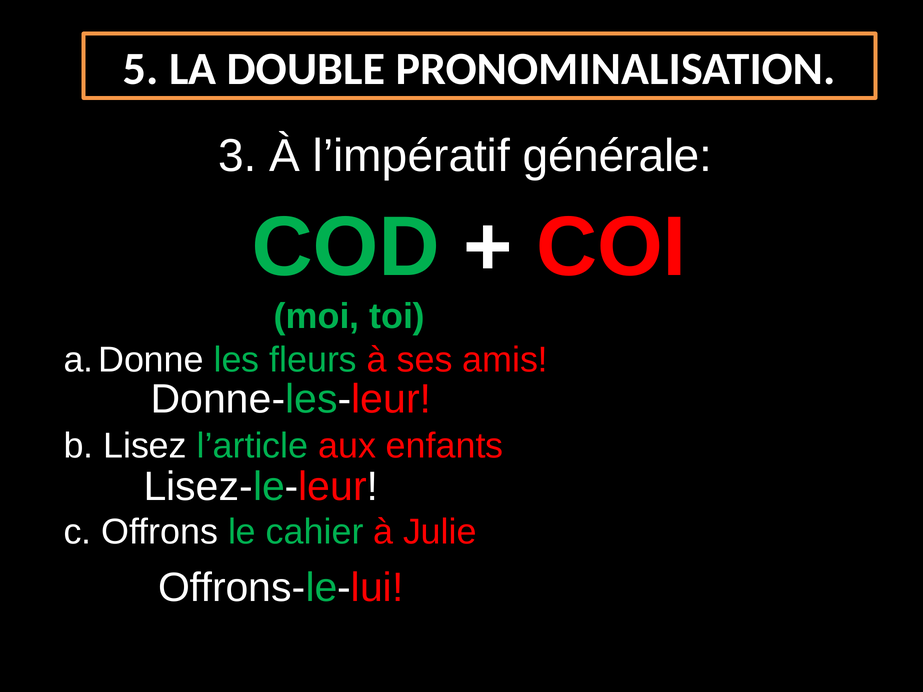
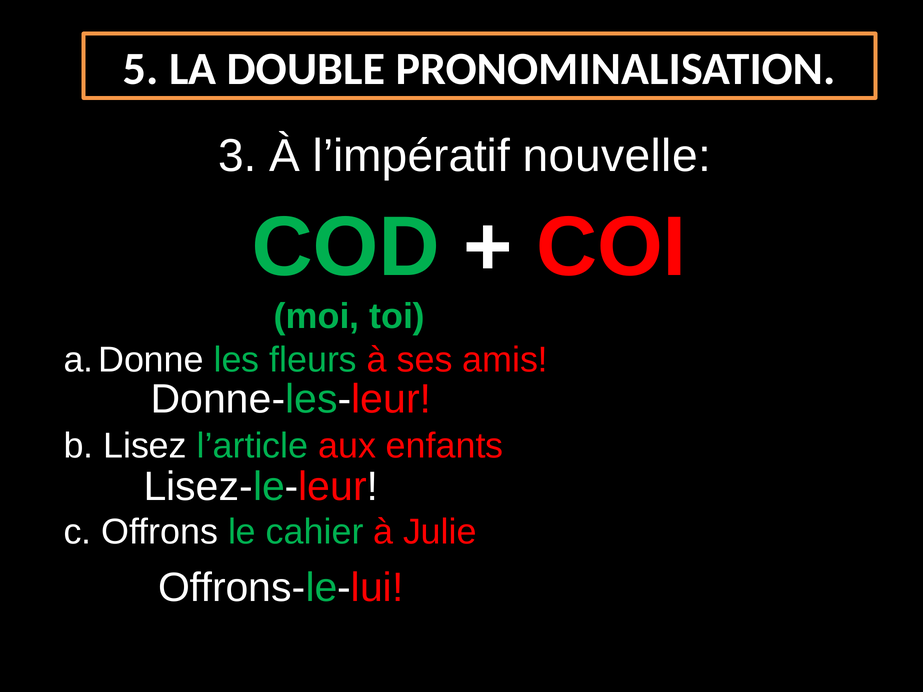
générale: générale -> nouvelle
